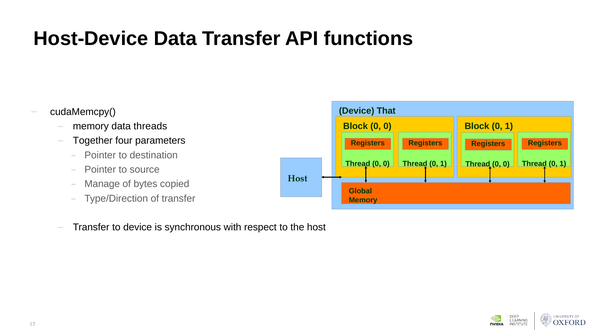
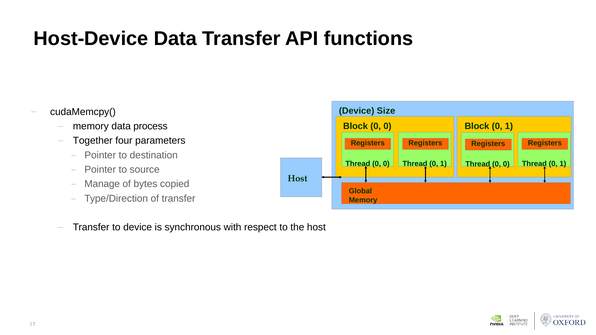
That: That -> Size
threads: threads -> process
